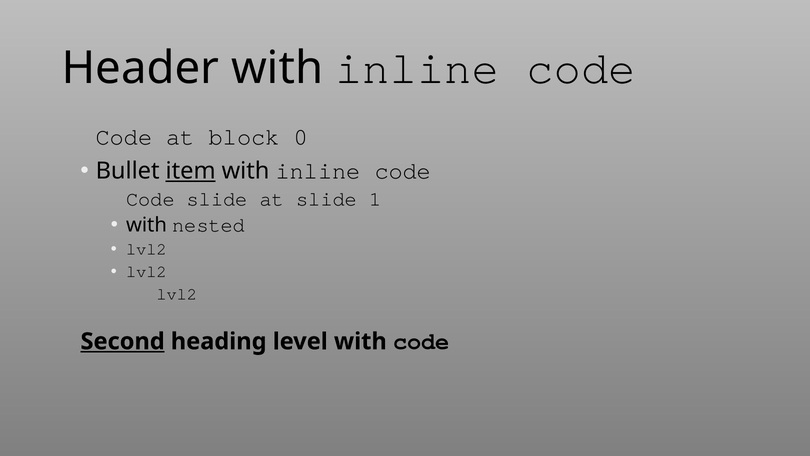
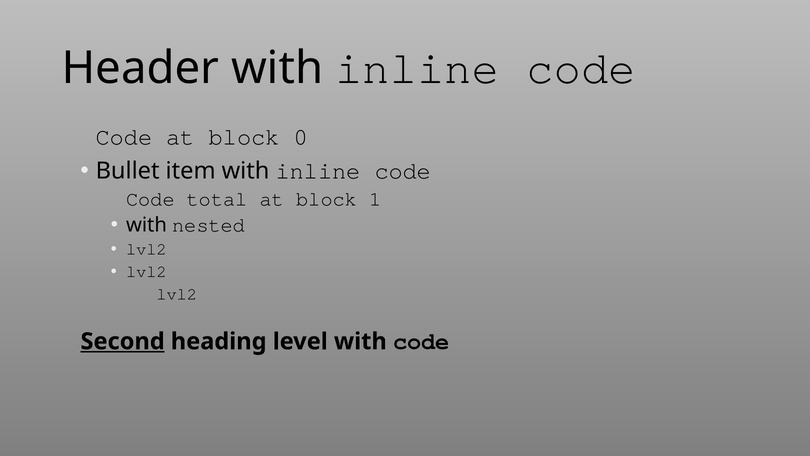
item underline: present -> none
Code slide: slide -> total
slide at (327, 199): slide -> block
